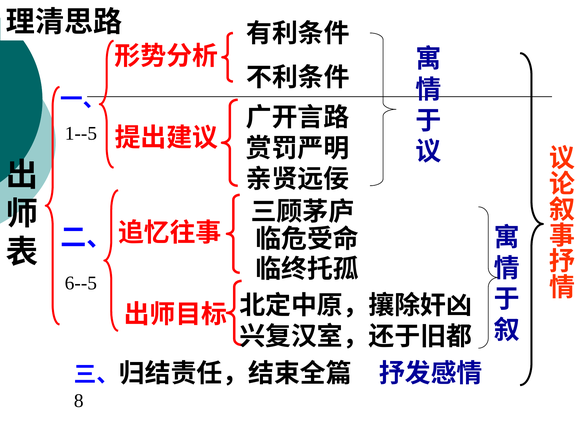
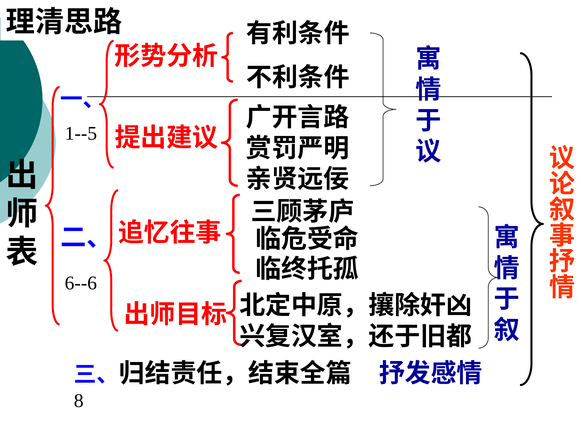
6--5: 6--5 -> 6--6
